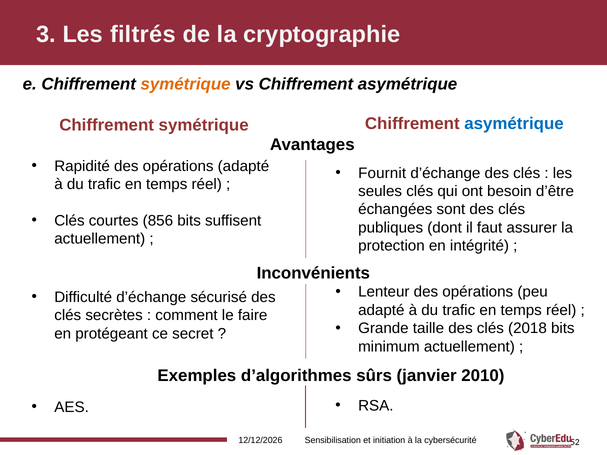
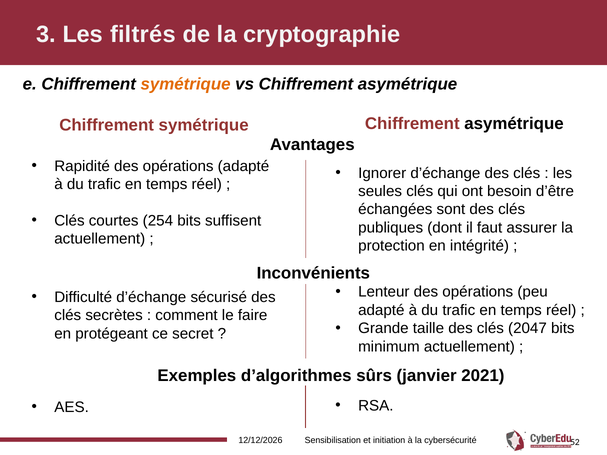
asymétrique at (514, 124) colour: blue -> black
Fournit: Fournit -> Ignorer
856: 856 -> 254
2018: 2018 -> 2047
2010: 2010 -> 2021
